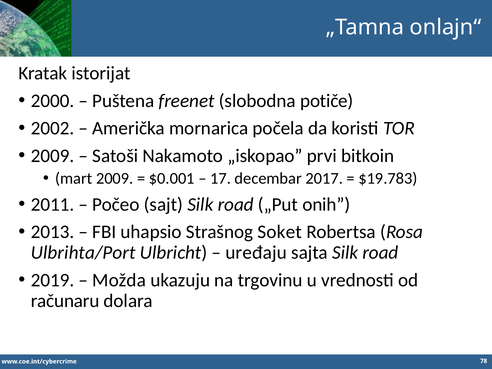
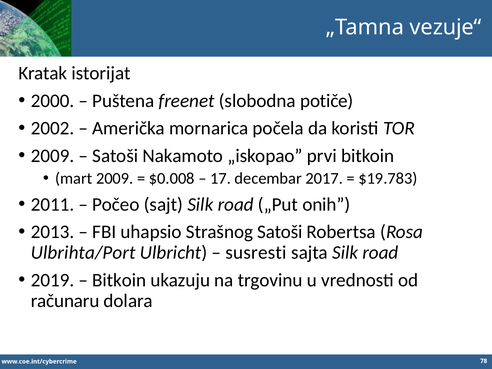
onlajn“: onlajn“ -> vezuje“
$0.001: $0.001 -> $0.008
Strašnog Soket: Soket -> Satoši
uređaju: uređaju -> susresti
Možda at (119, 280): Možda -> Bitkoin
